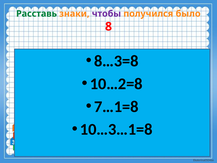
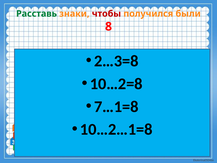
чтобы colour: purple -> red
было: было -> были
8…3=8: 8…3=8 -> 2…3=8
10…3…1=8: 10…3…1=8 -> 10…2…1=8
